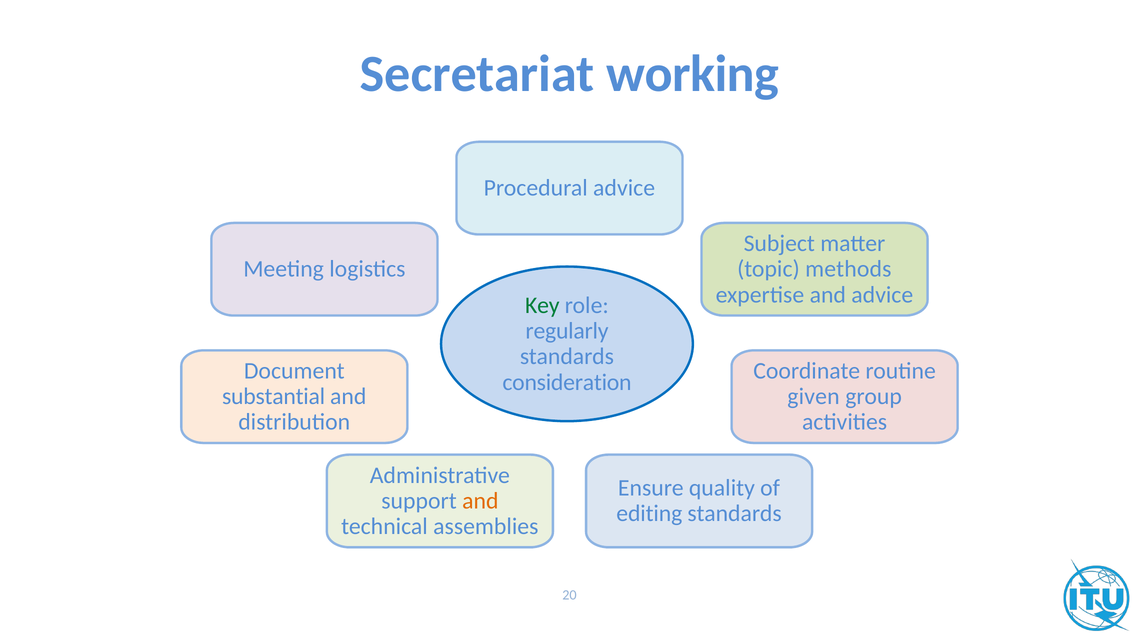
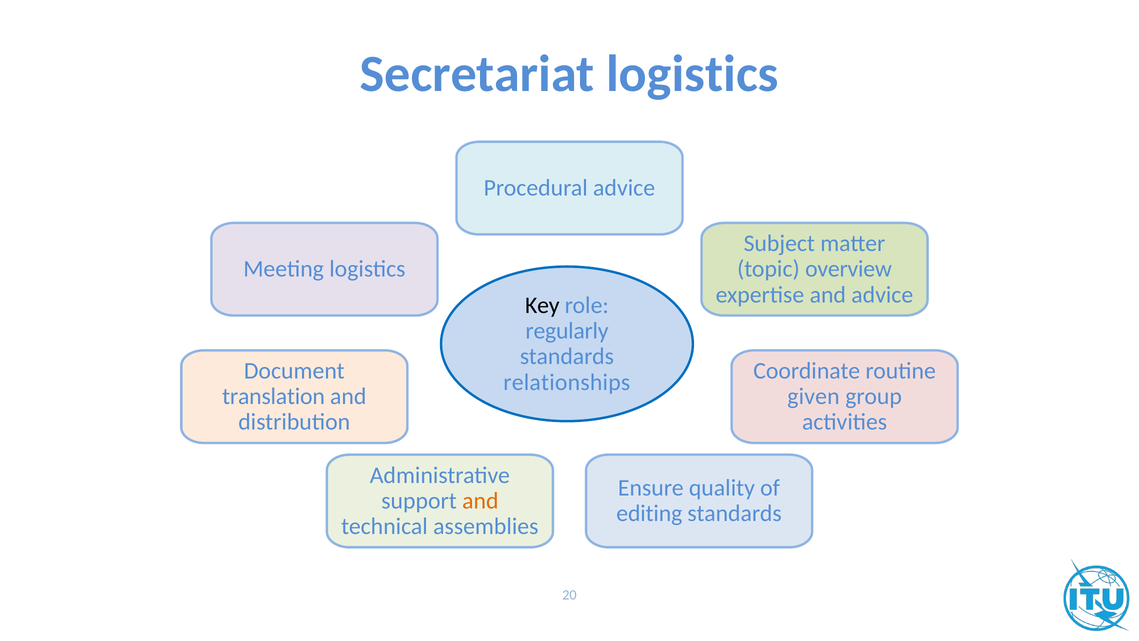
Secretariat working: working -> logistics
methods: methods -> overview
Key colour: green -> black
consideration: consideration -> relationships
substantial: substantial -> translation
